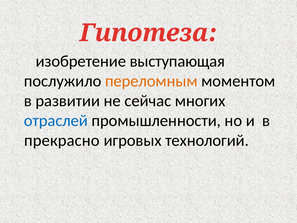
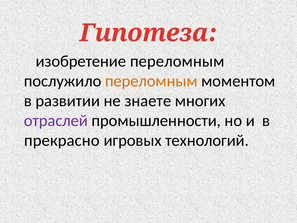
изобретение выступающая: выступающая -> переломным
сейчас: сейчас -> знаете
отраслей colour: blue -> purple
